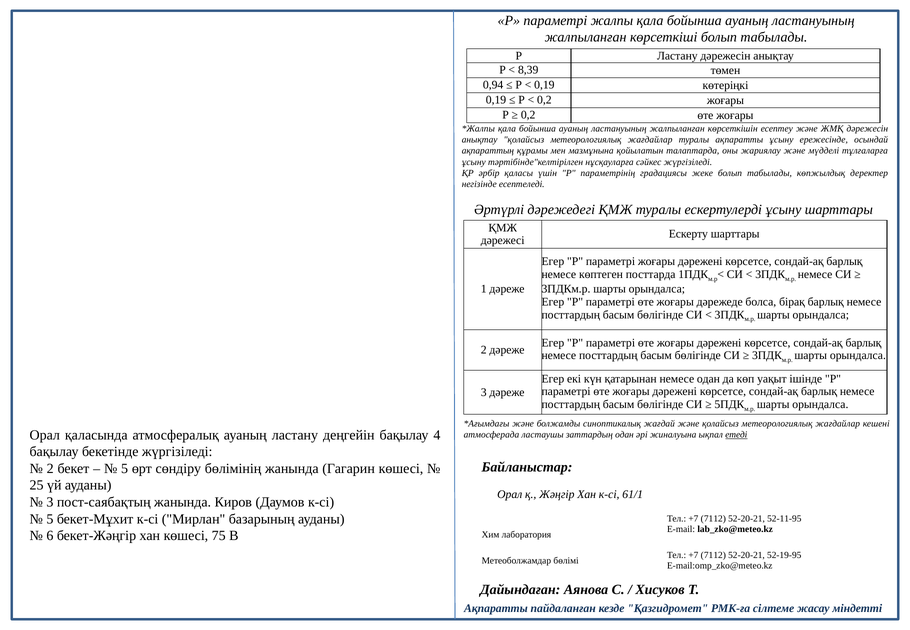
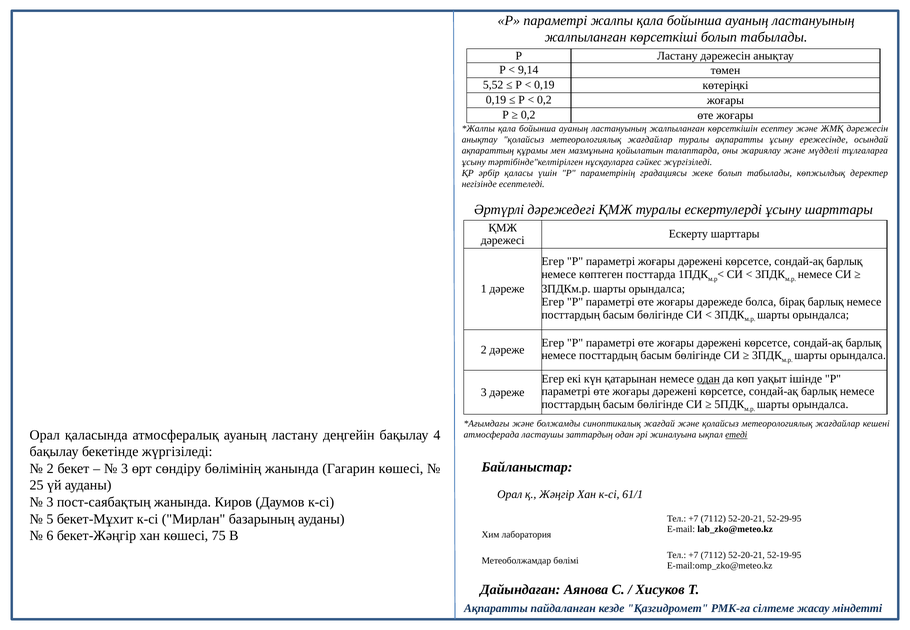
8,39: 8,39 -> 9,14
0,94: 0,94 -> 5,52
одан at (708, 379) underline: none -> present
5 at (125, 468): 5 -> 3
52-11-95: 52-11-95 -> 52-29-95
